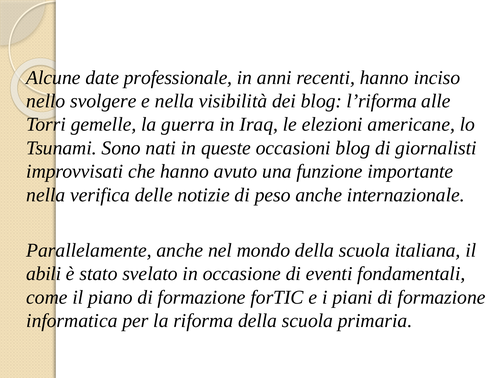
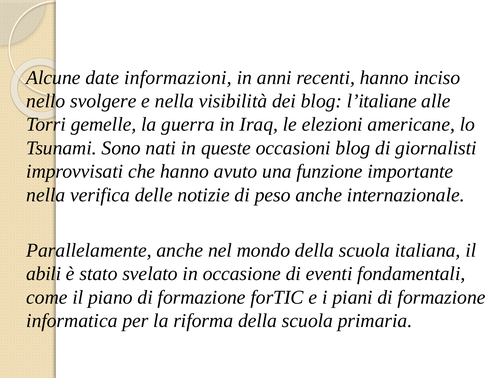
professionale: professionale -> informazioni
l’riforma: l’riforma -> l’italiane
